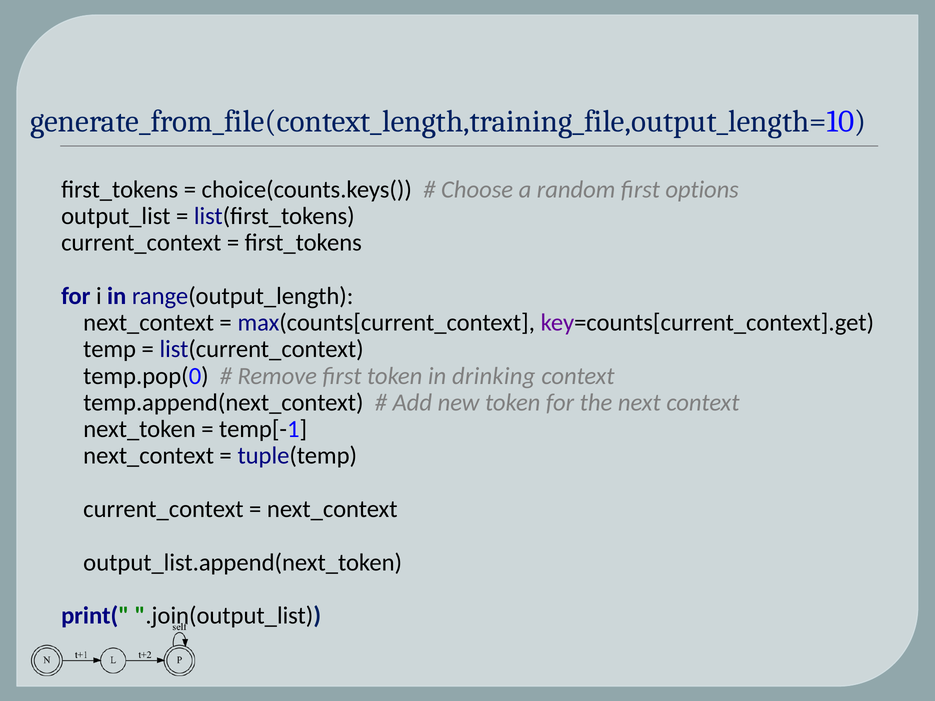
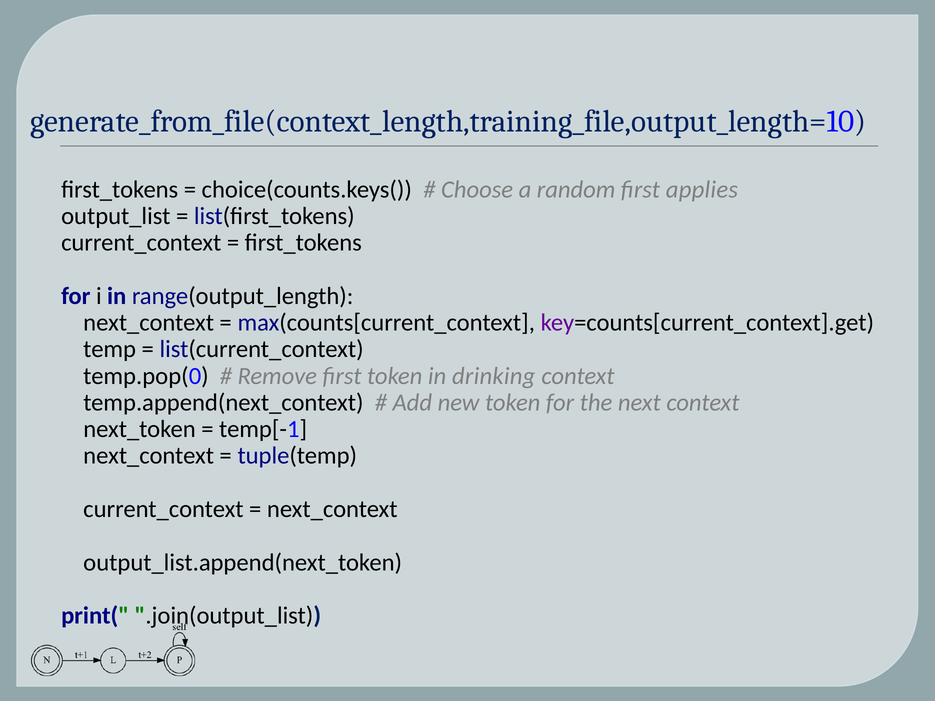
options: options -> applies
